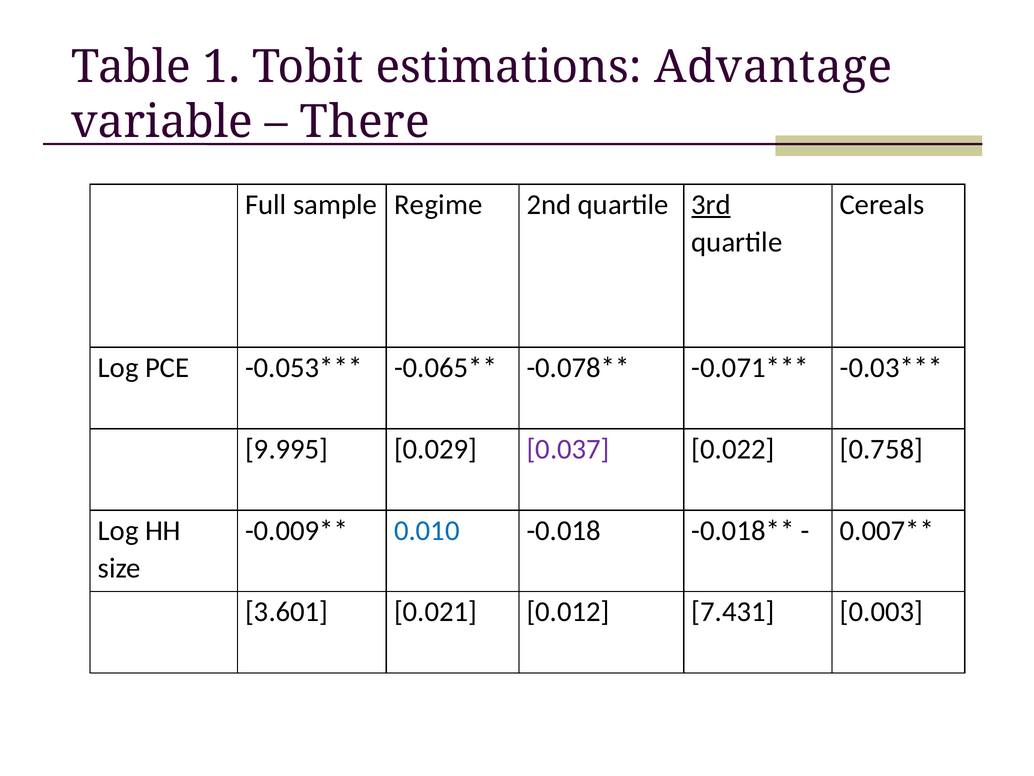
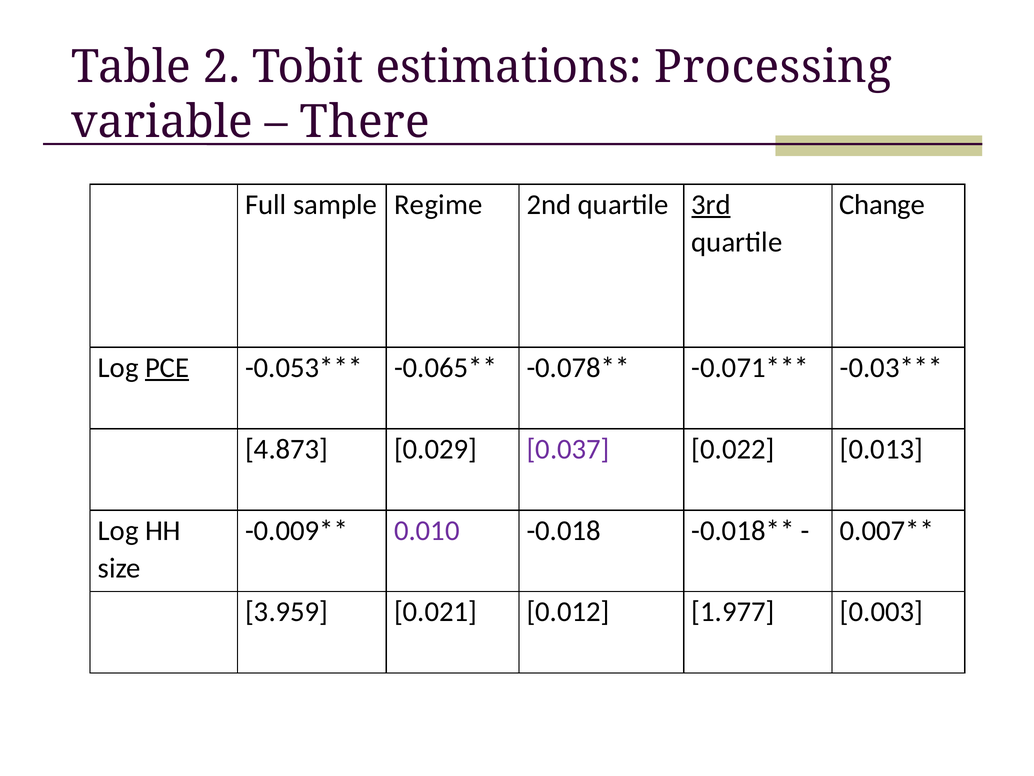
1: 1 -> 2
Advantage: Advantage -> Processing
Cereals: Cereals -> Change
PCE underline: none -> present
9.995: 9.995 -> 4.873
0.758: 0.758 -> 0.013
0.010 colour: blue -> purple
3.601: 3.601 -> 3.959
7.431: 7.431 -> 1.977
